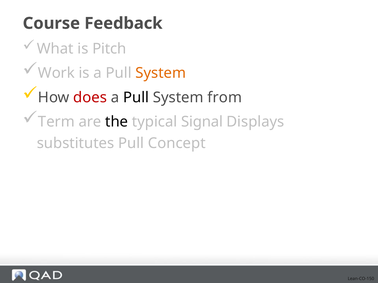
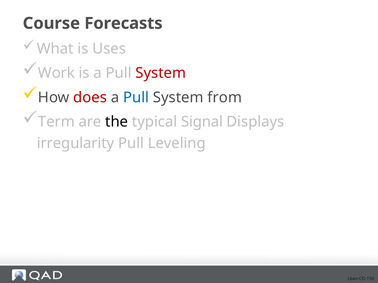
Feedback: Feedback -> Forecasts
Pitch: Pitch -> Uses
System at (161, 73) colour: orange -> red
Pull at (136, 98) colour: black -> blue
substitutes: substitutes -> irregularity
Concept: Concept -> Leveling
